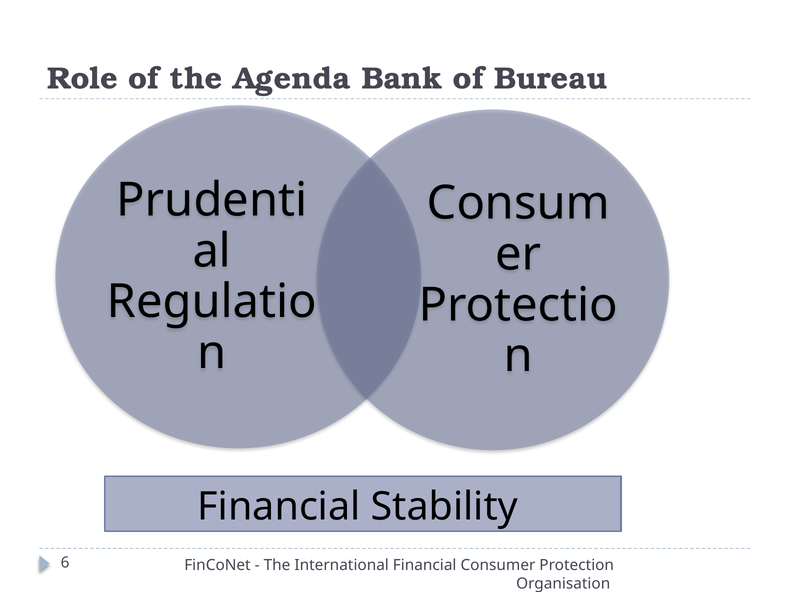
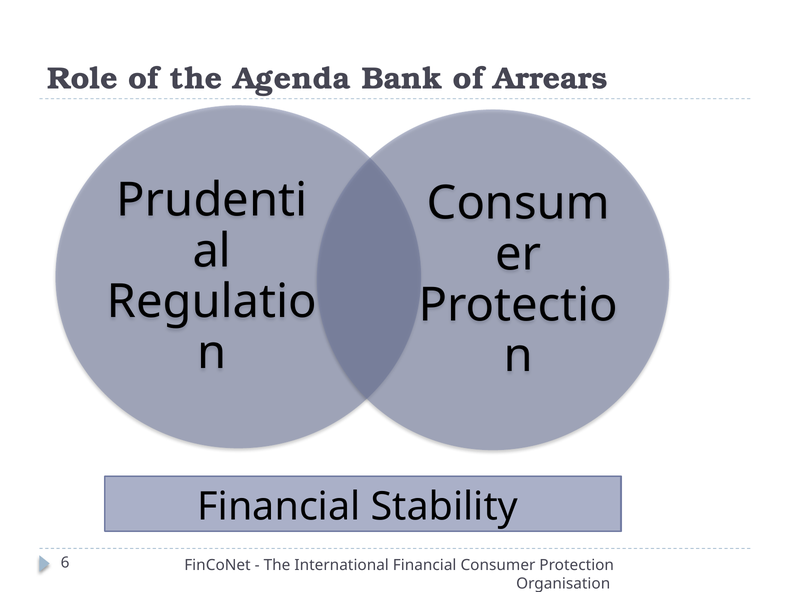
Bureau: Bureau -> Arrears
